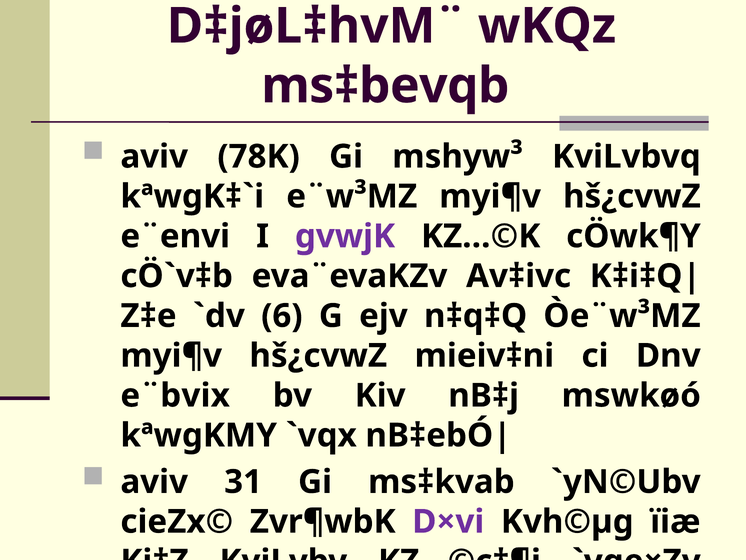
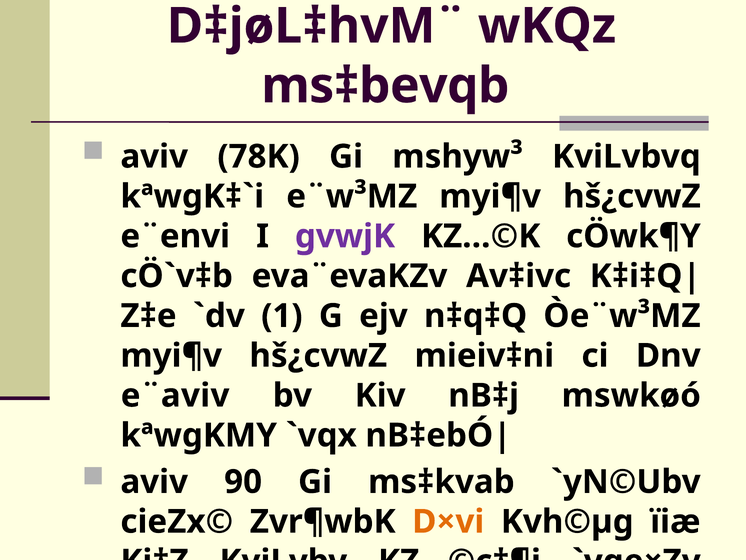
6: 6 -> 1
e¨bvix: e¨bvix -> e¨aviv
31: 31 -> 90
D×vi colour: purple -> orange
